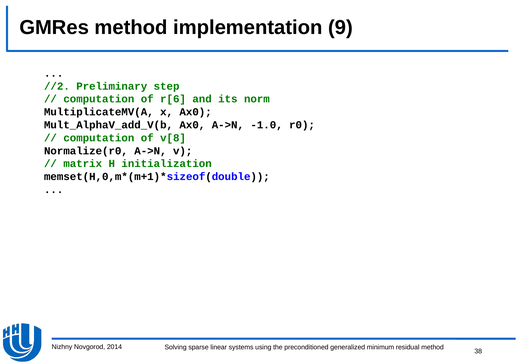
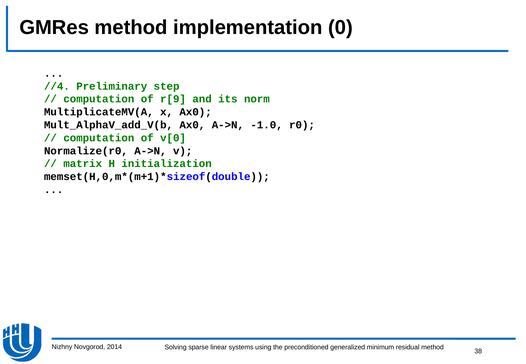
9: 9 -> 0
//2: //2 -> //4
r[6: r[6 -> r[9
v[8: v[8 -> v[0
